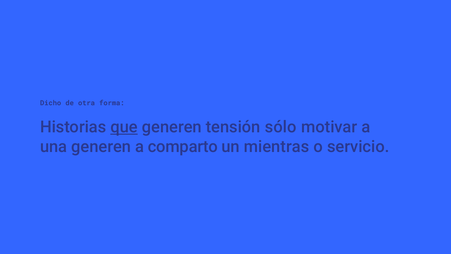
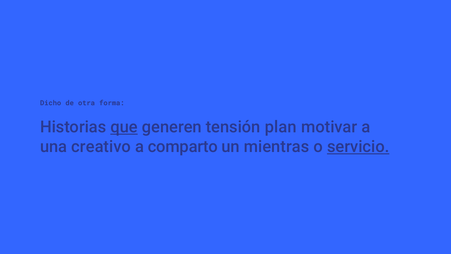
sólo: sólo -> plan
una generen: generen -> creativo
servicio underline: none -> present
